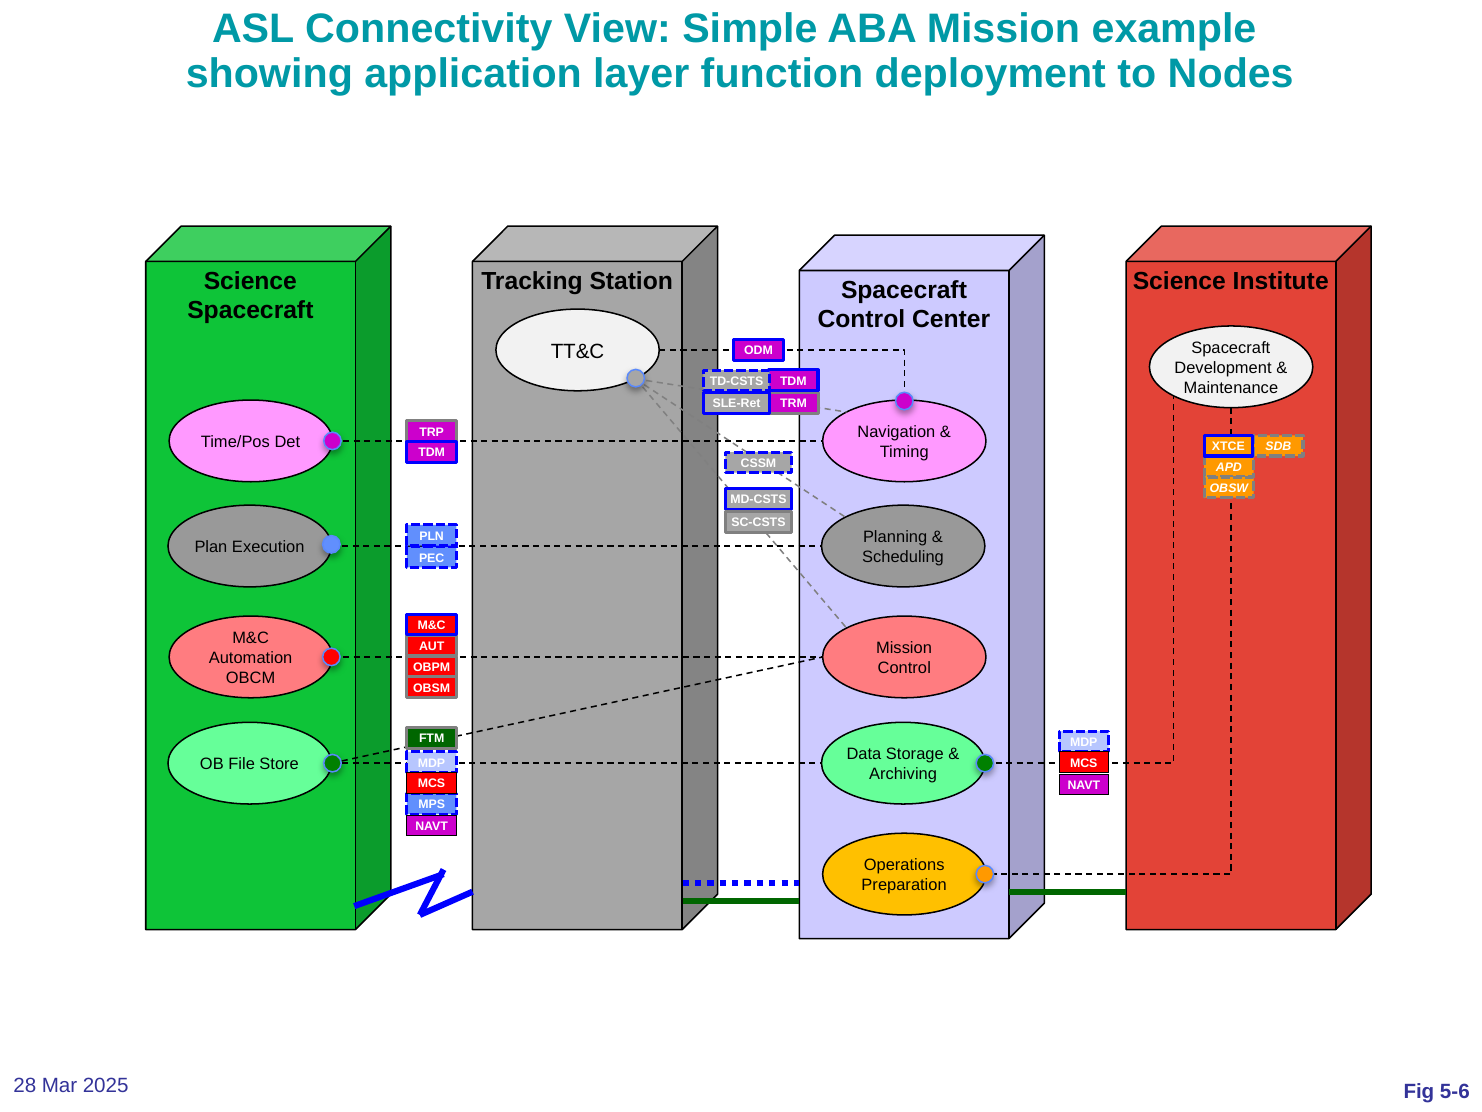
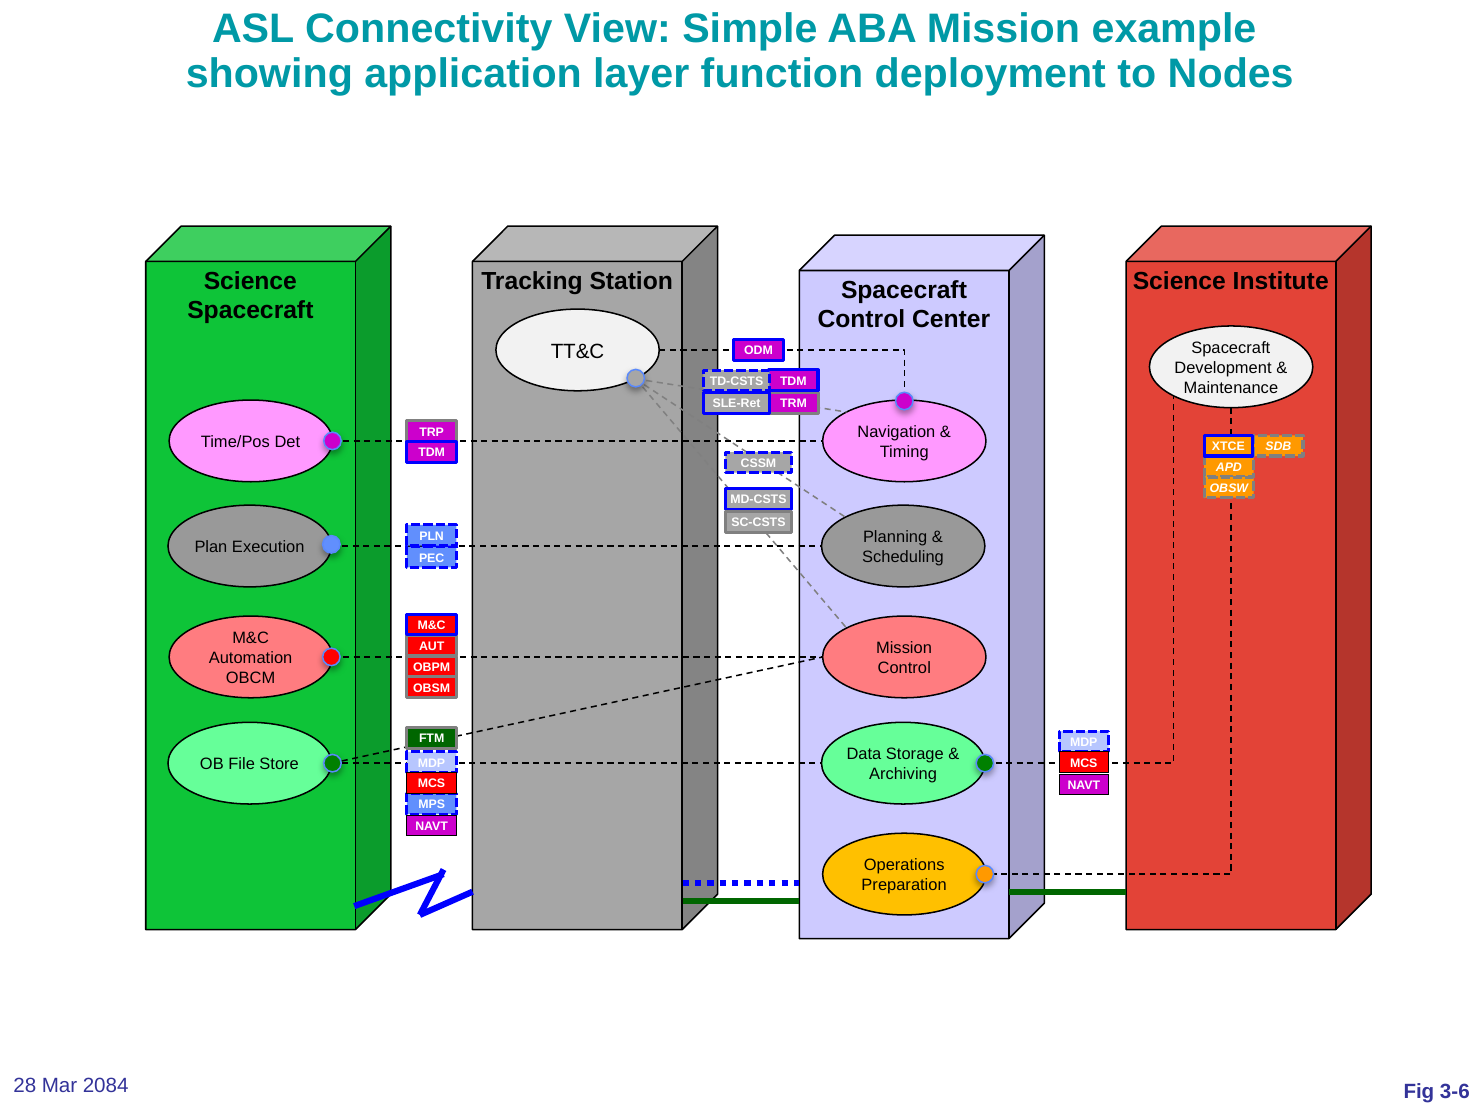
2025: 2025 -> 2084
5-6: 5-6 -> 3-6
